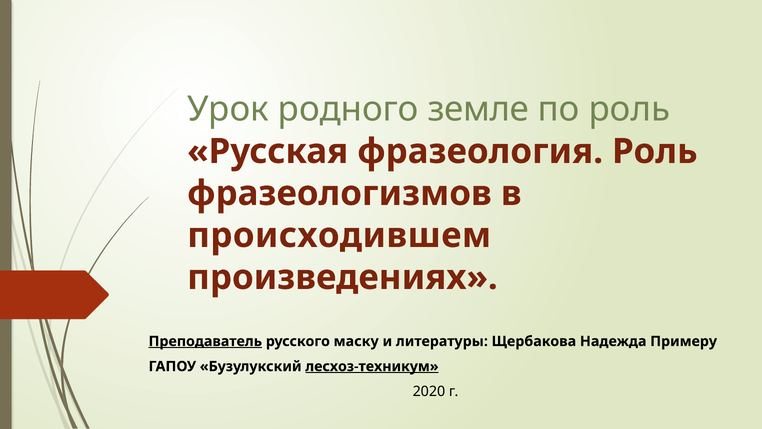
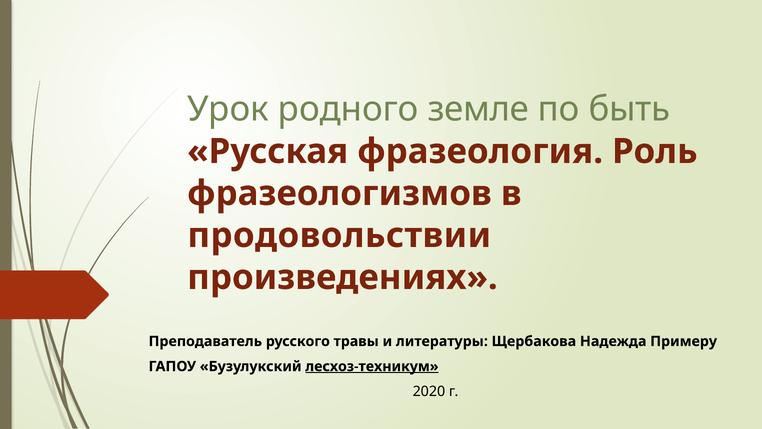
по роль: роль -> быть
происходившем: происходившем -> продовольствии
Преподаватель underline: present -> none
маску: маску -> травы
